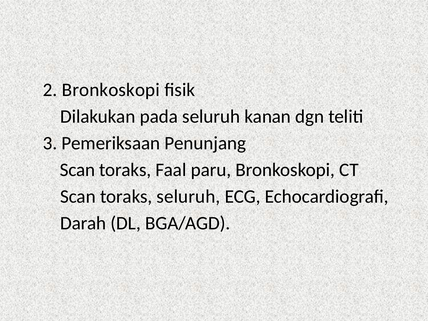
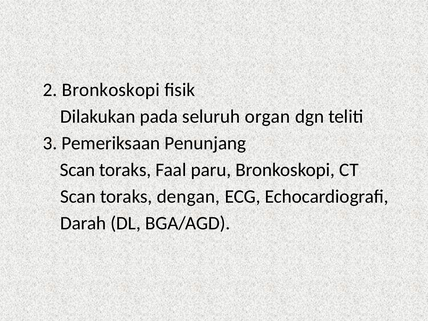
kanan: kanan -> organ
toraks seluruh: seluruh -> dengan
